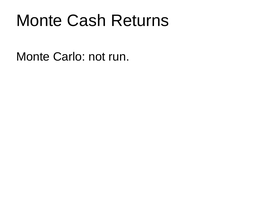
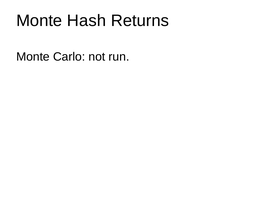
Cash: Cash -> Hash
